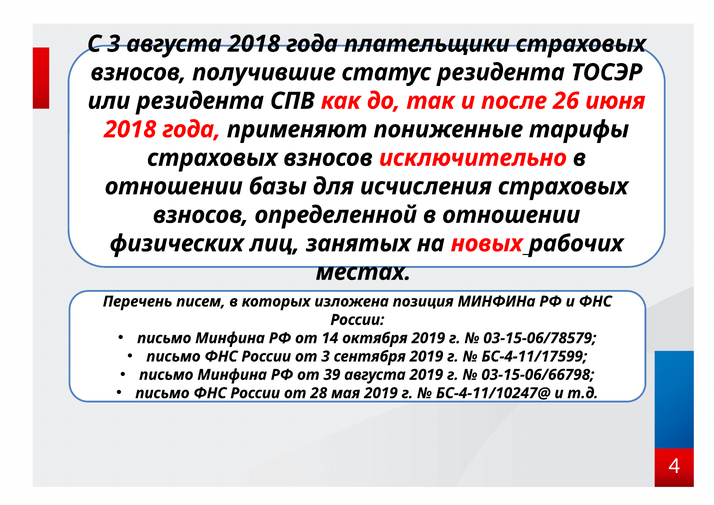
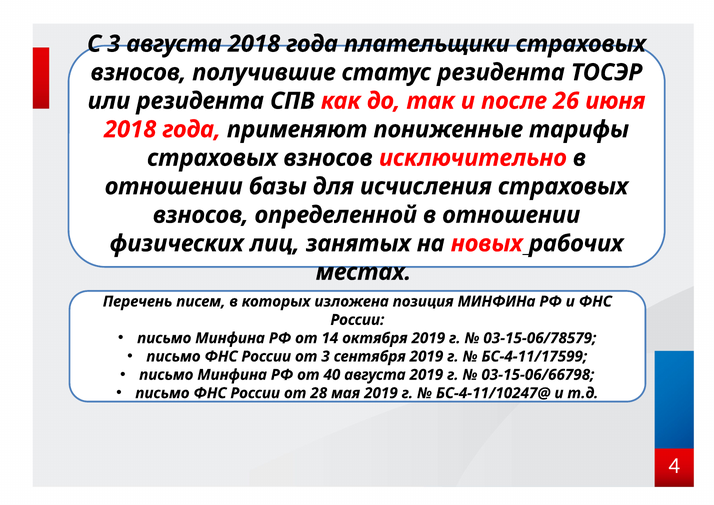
39: 39 -> 40
